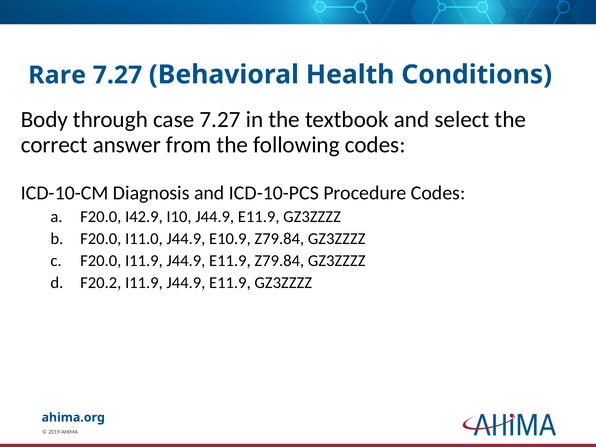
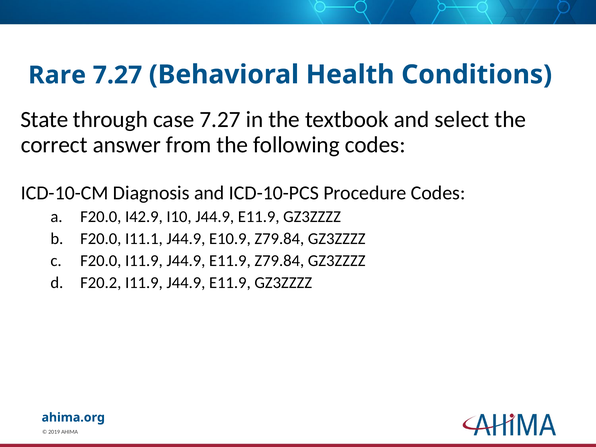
Body: Body -> State
I11.0: I11.0 -> I11.1
